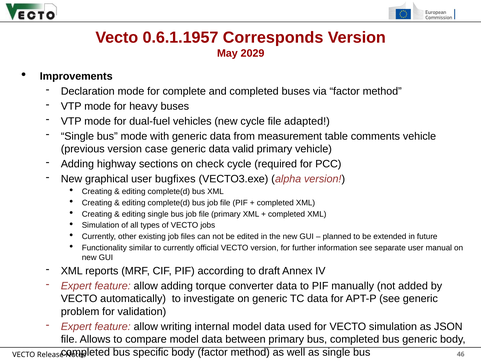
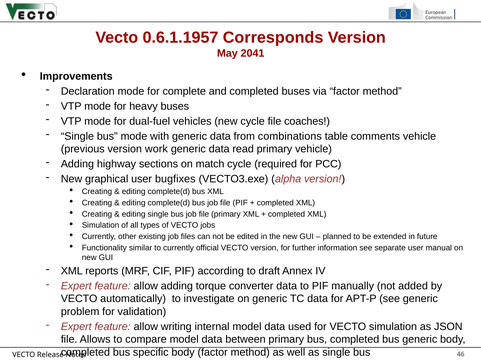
2029: 2029 -> 2041
adapted: adapted -> coaches
measurement: measurement -> combinations
case: case -> work
valid: valid -> read
check: check -> match
